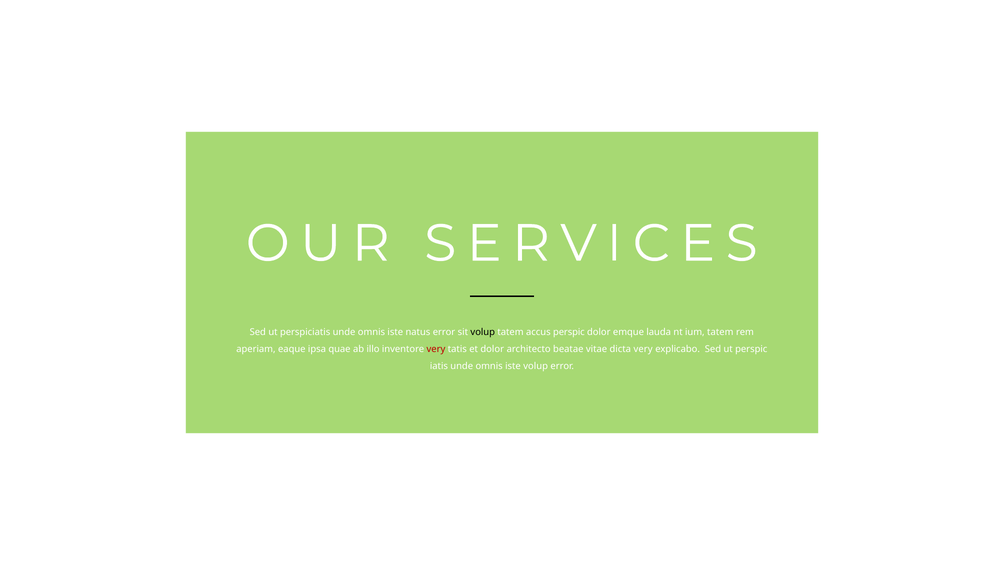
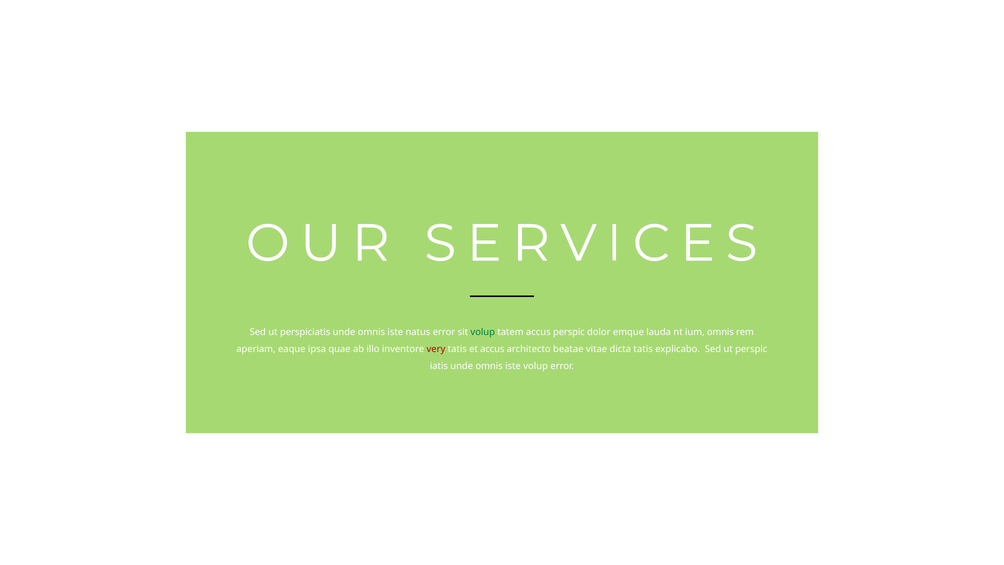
volup at (483, 332) colour: black -> green
ium tatem: tatem -> omnis
et dolor: dolor -> accus
dicta very: very -> tatis
